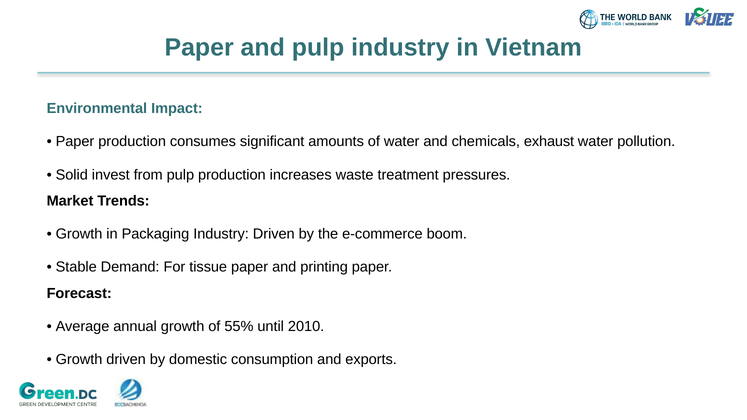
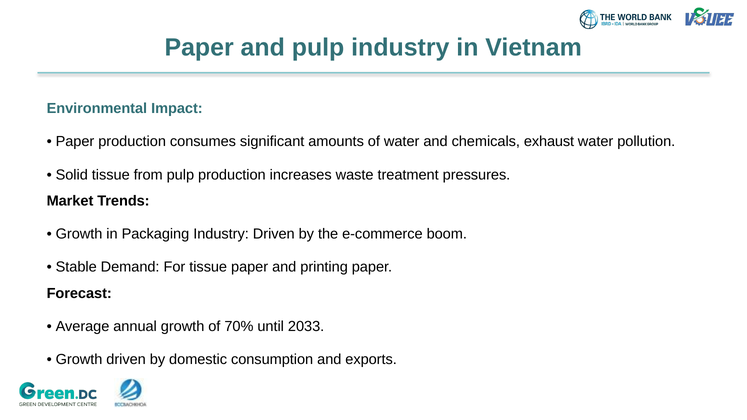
Solid invest: invest -> tissue
55%: 55% -> 70%
2010: 2010 -> 2033
